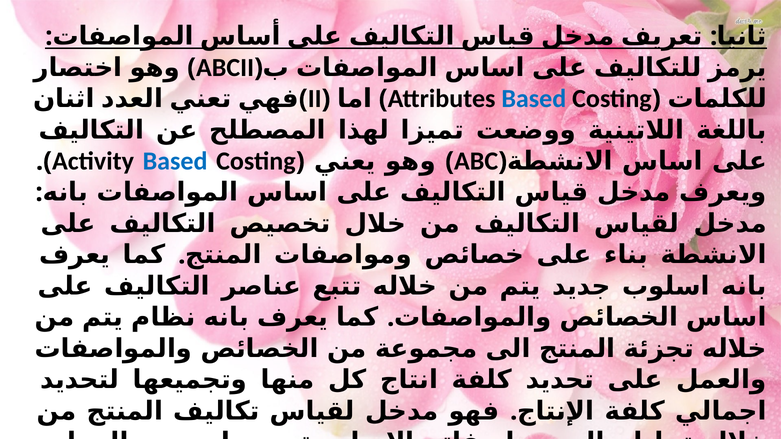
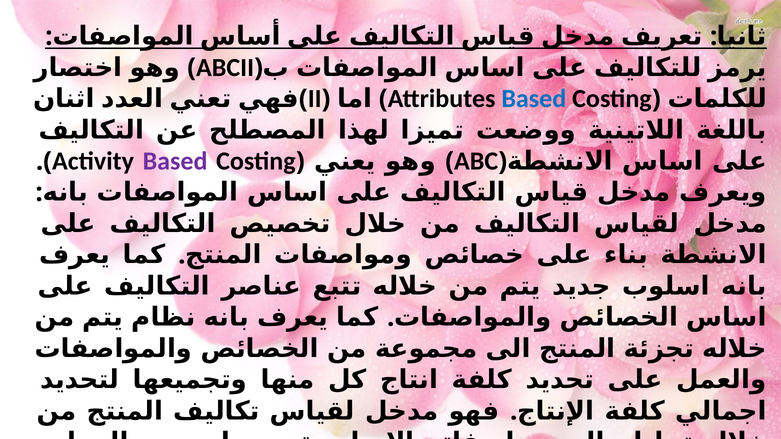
Based at (175, 161) colour: blue -> purple
